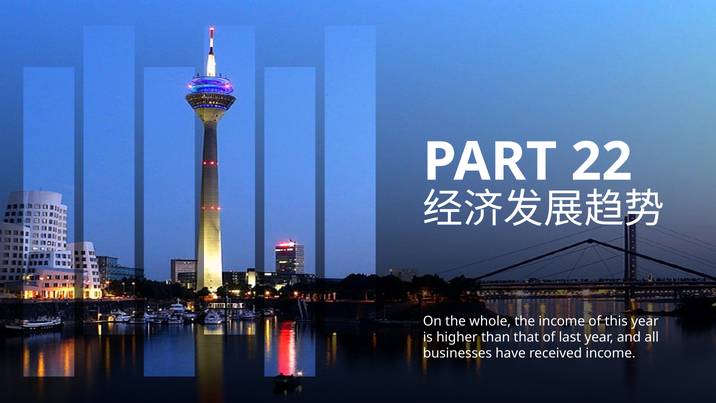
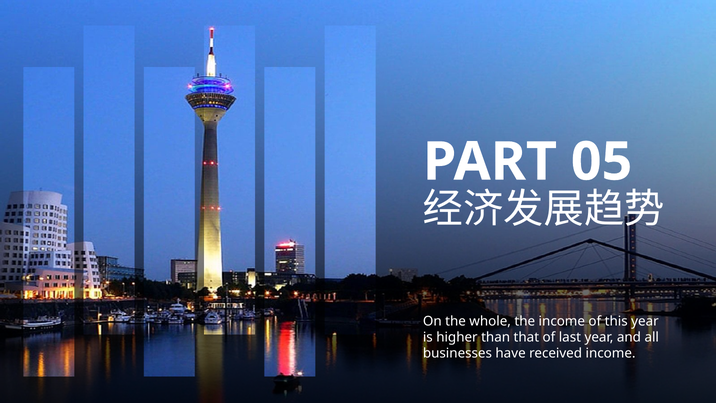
22: 22 -> 05
